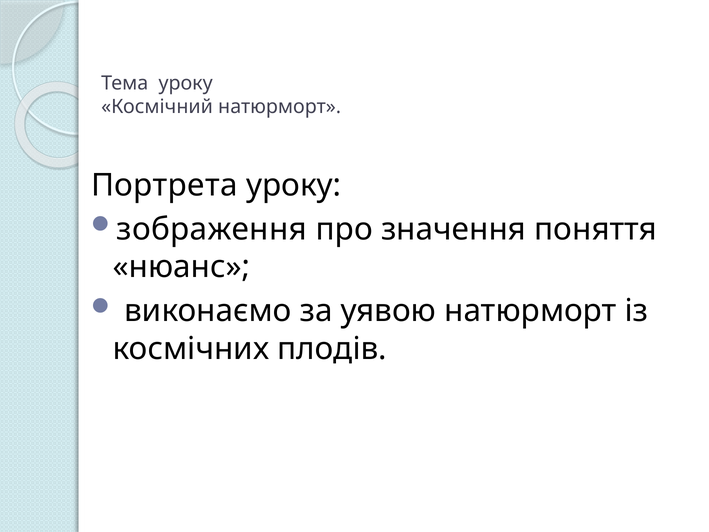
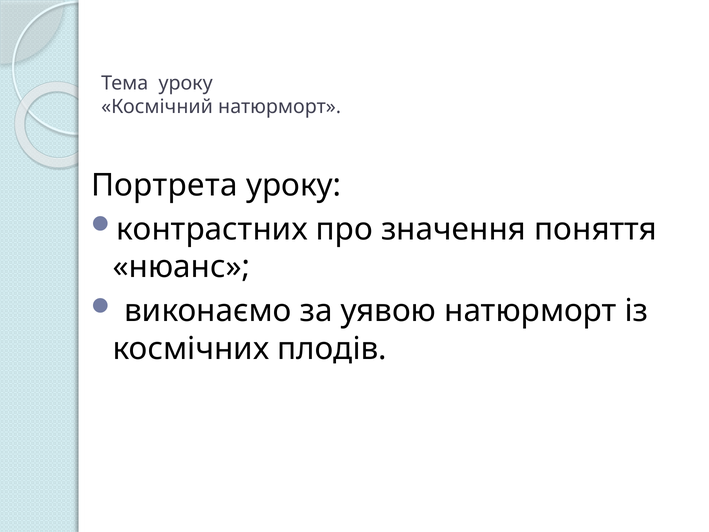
зображення: зображення -> контрастних
